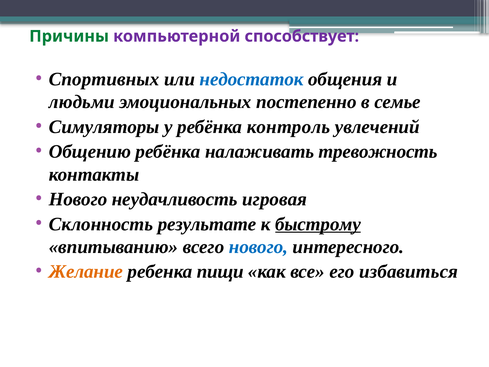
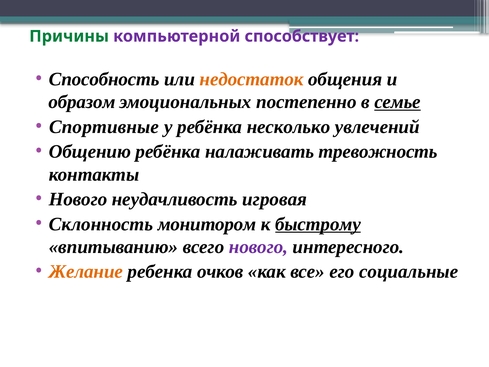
Спортивных: Спортивных -> Способность
недостаток colour: blue -> orange
людьми: людьми -> образом
семье underline: none -> present
Симуляторы: Симуляторы -> Спортивные
контроль: контроль -> несколько
результате: результате -> монитором
нового at (258, 247) colour: blue -> purple
пищи: пищи -> очков
избавиться: избавиться -> социальные
